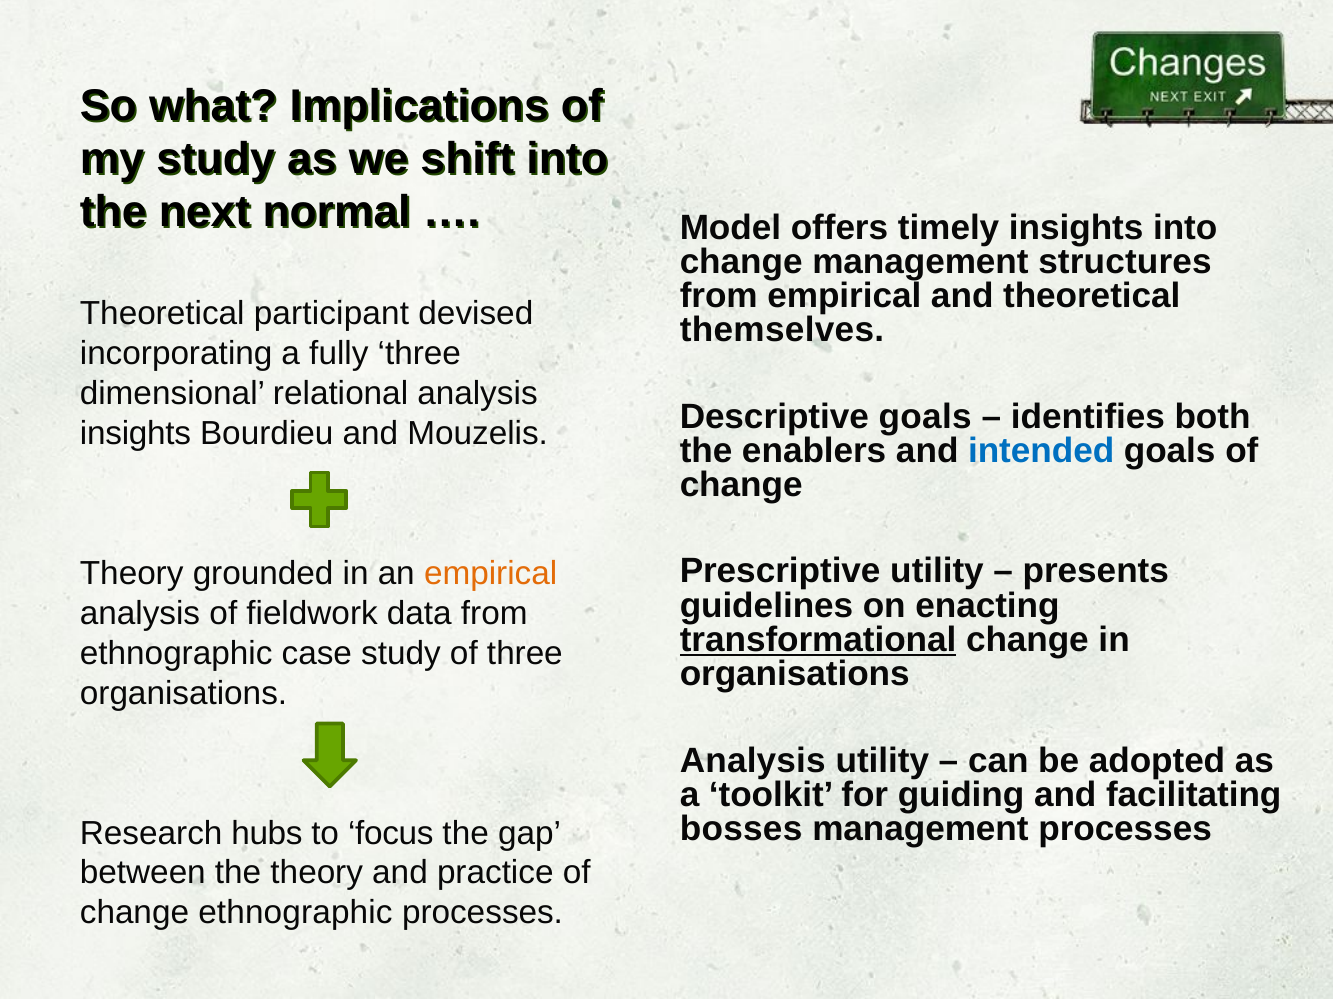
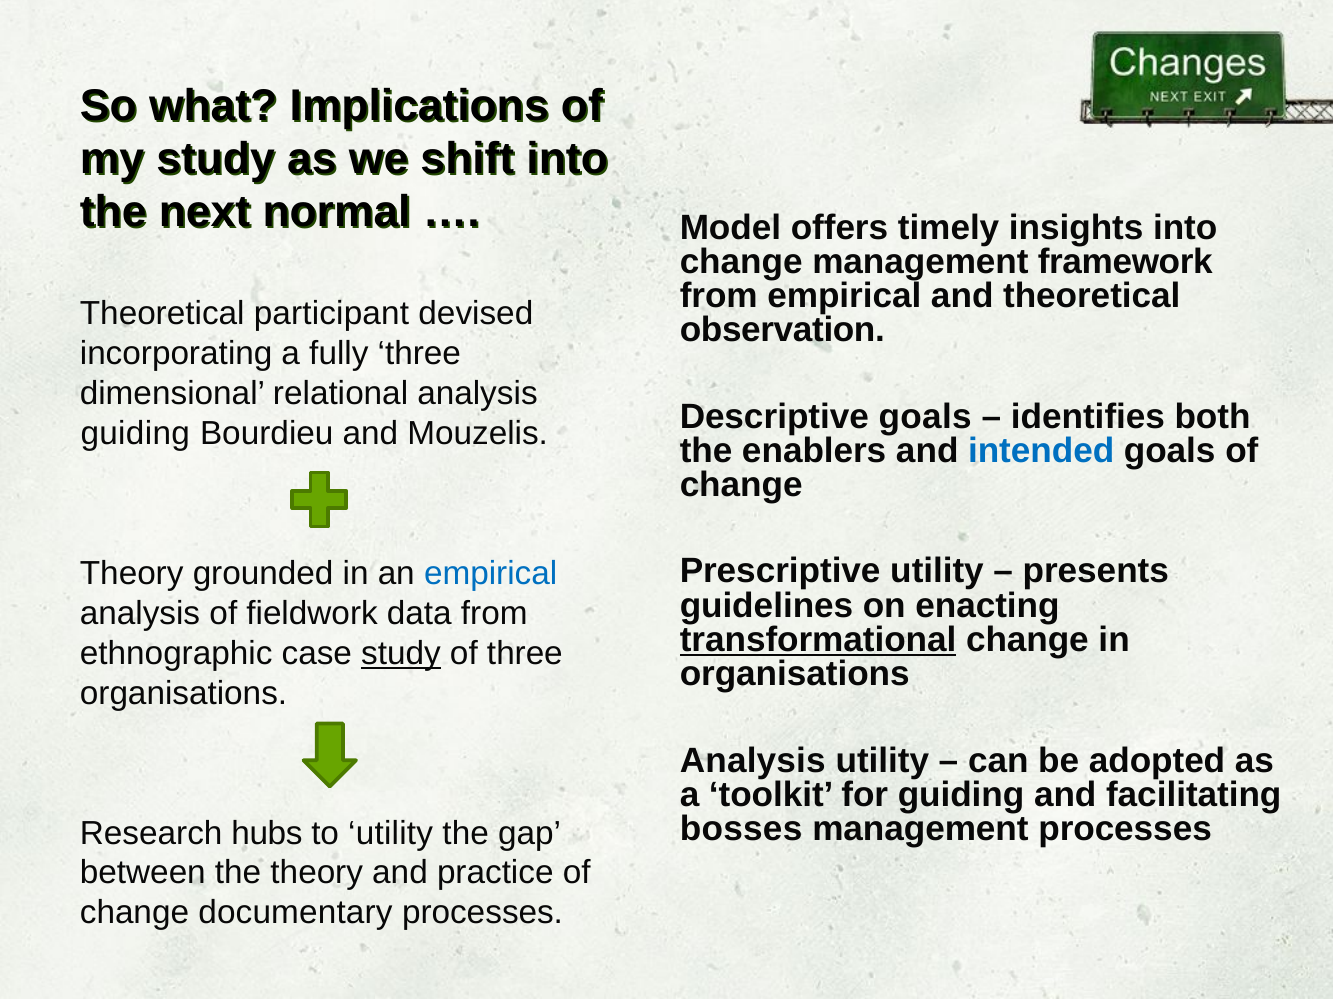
structures: structures -> framework
themselves: themselves -> observation
insights at (136, 434): insights -> guiding
empirical at (491, 574) colour: orange -> blue
study at (401, 654) underline: none -> present
to focus: focus -> utility
change ethnographic: ethnographic -> documentary
